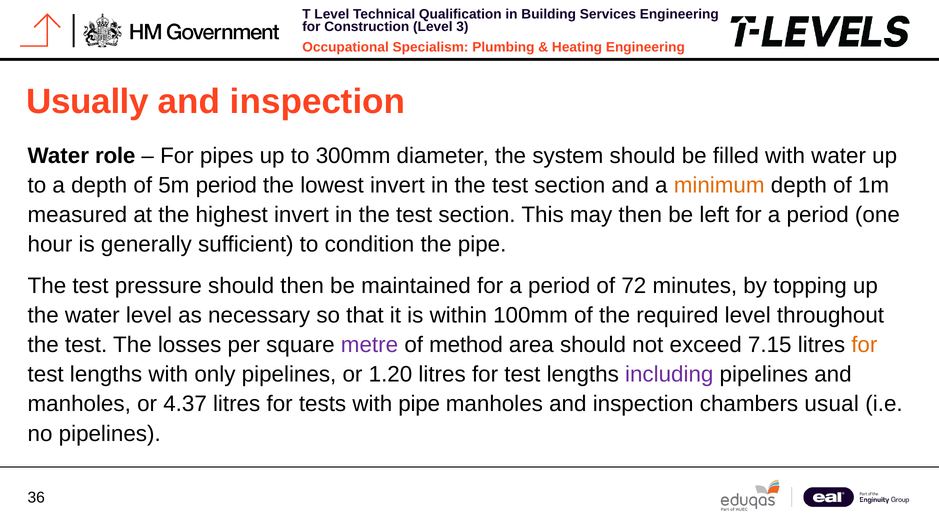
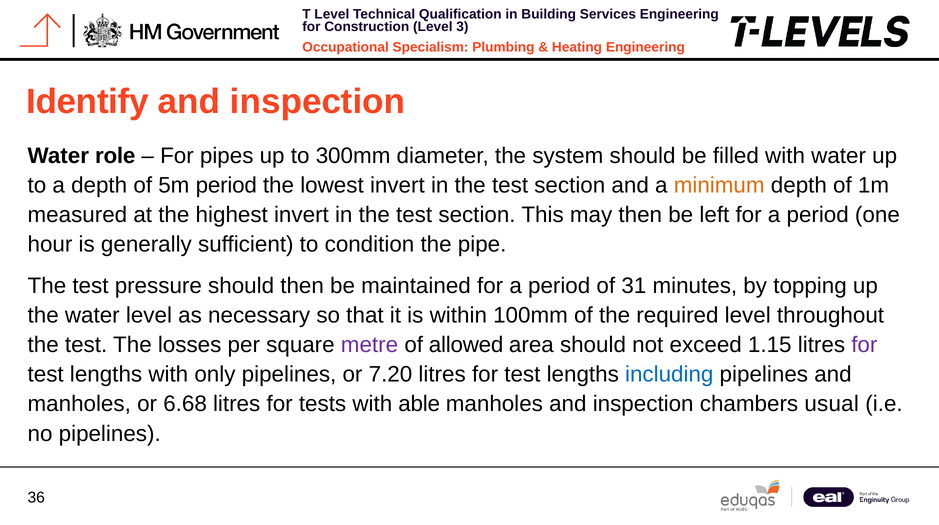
Usually: Usually -> Identify
72: 72 -> 31
method: method -> allowed
7.15: 7.15 -> 1.15
for at (864, 345) colour: orange -> purple
1.20: 1.20 -> 7.20
including colour: purple -> blue
4.37: 4.37 -> 6.68
with pipe: pipe -> able
